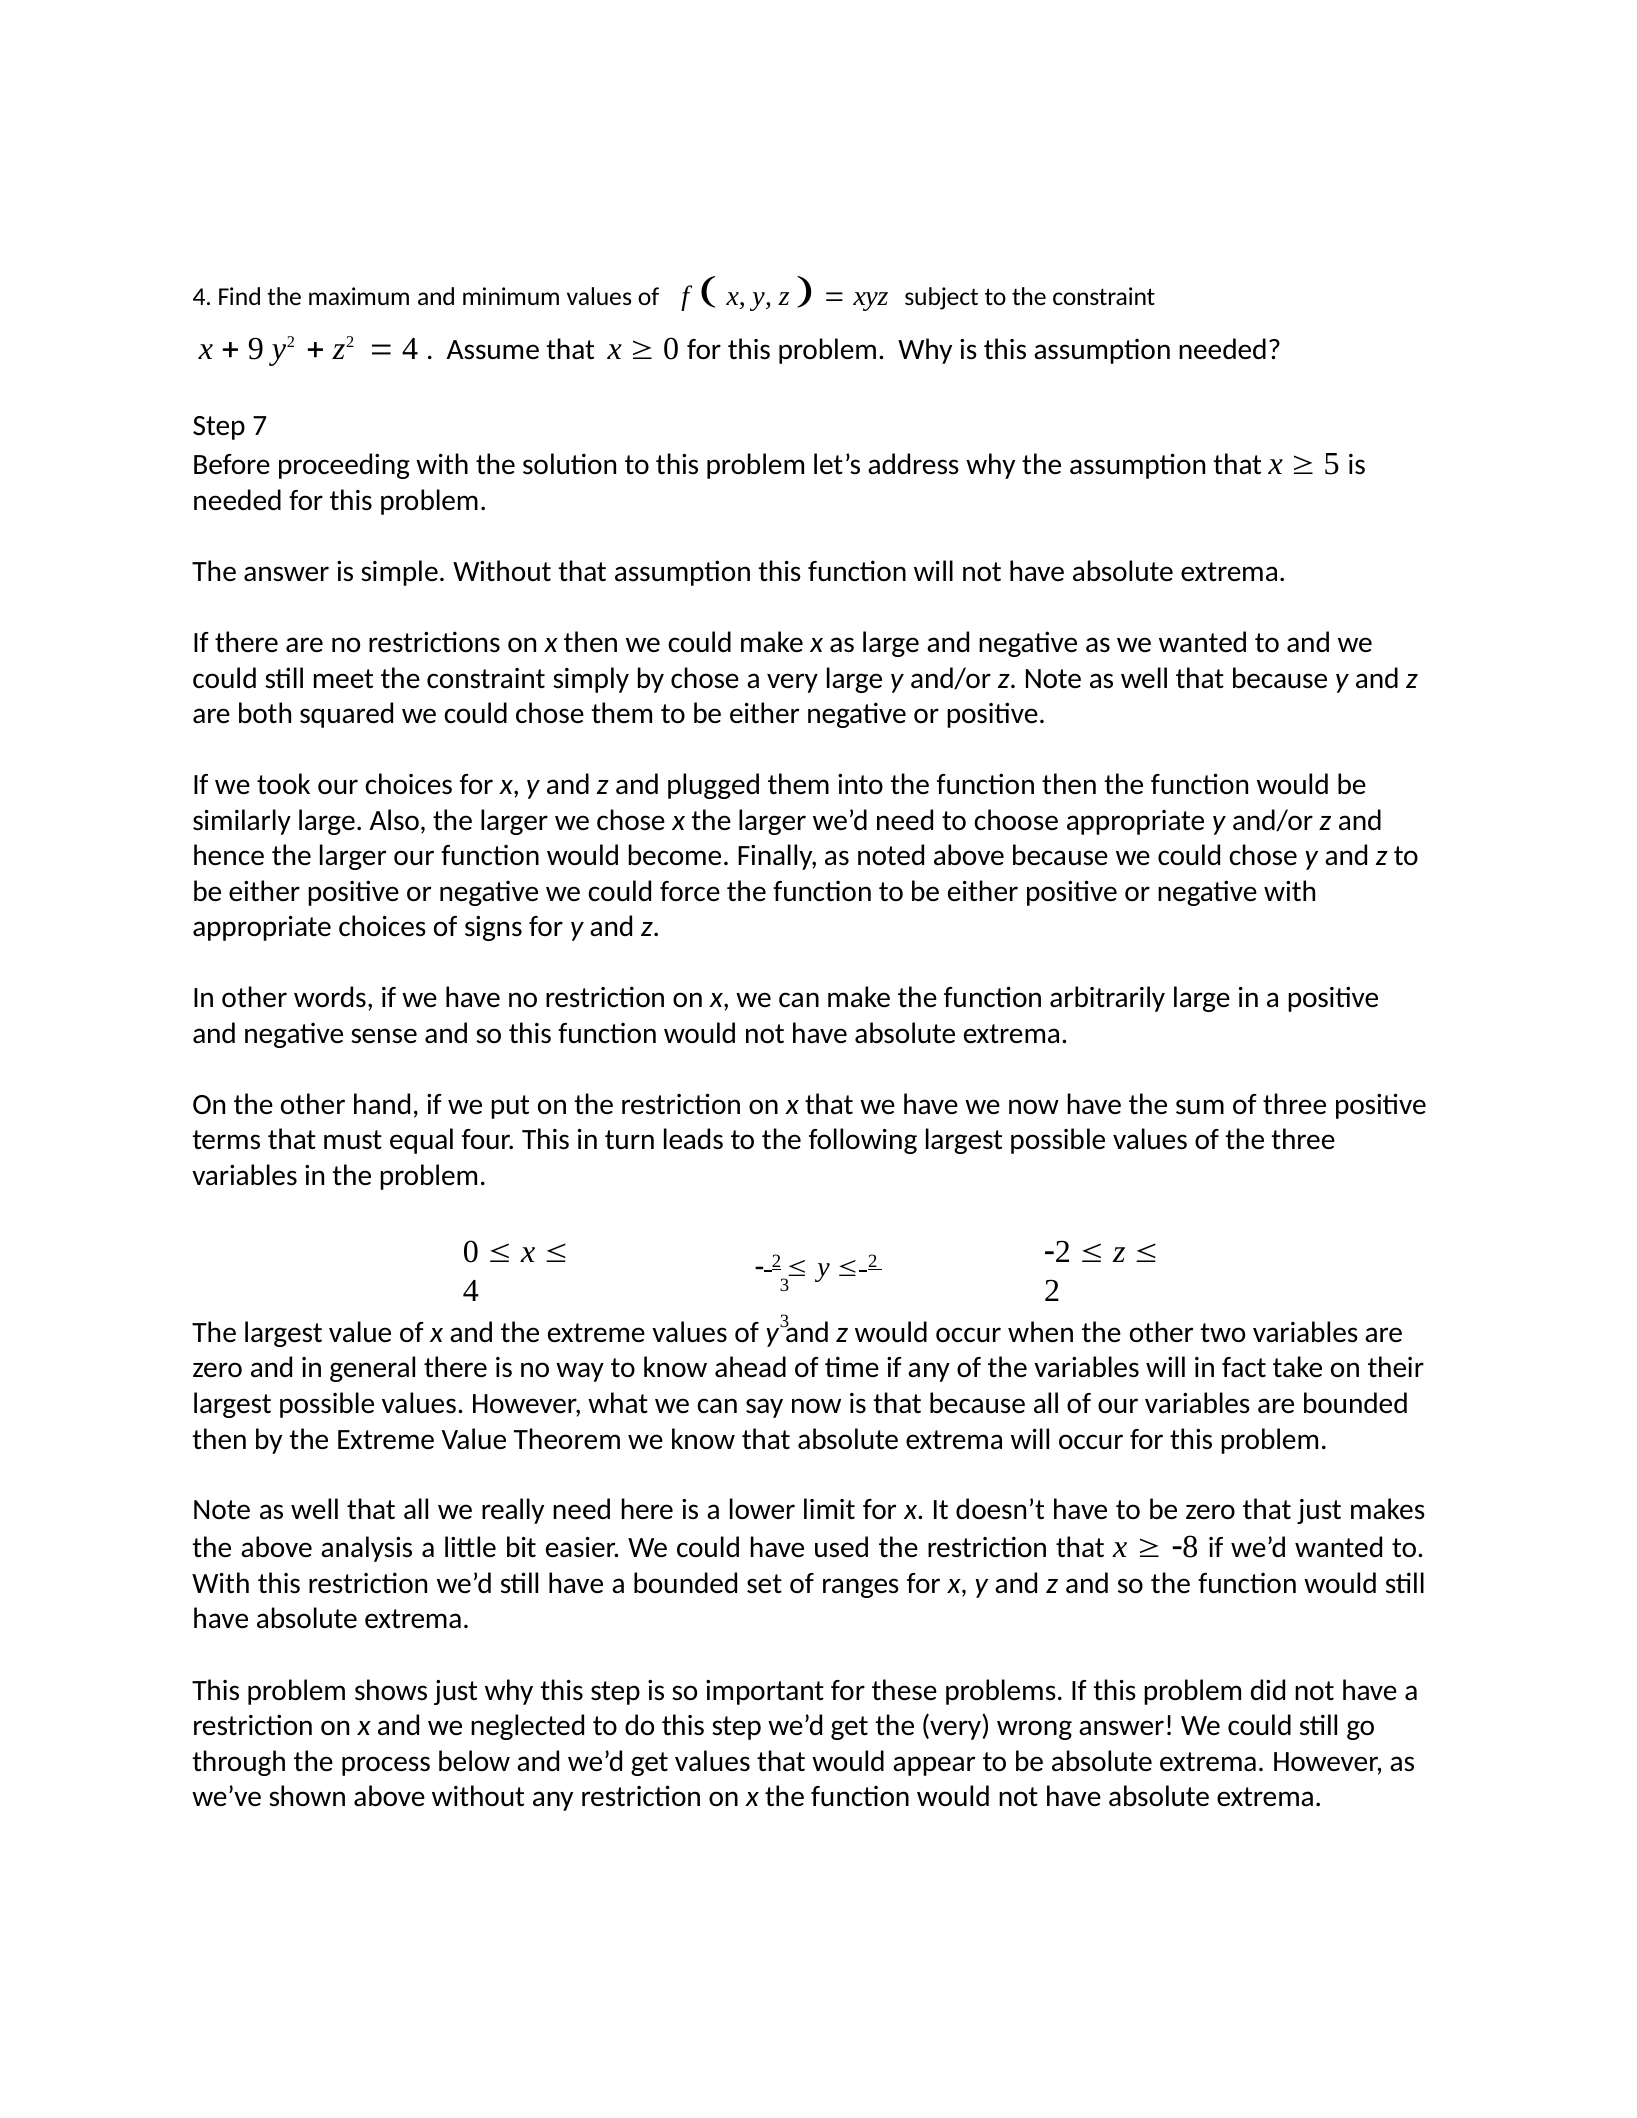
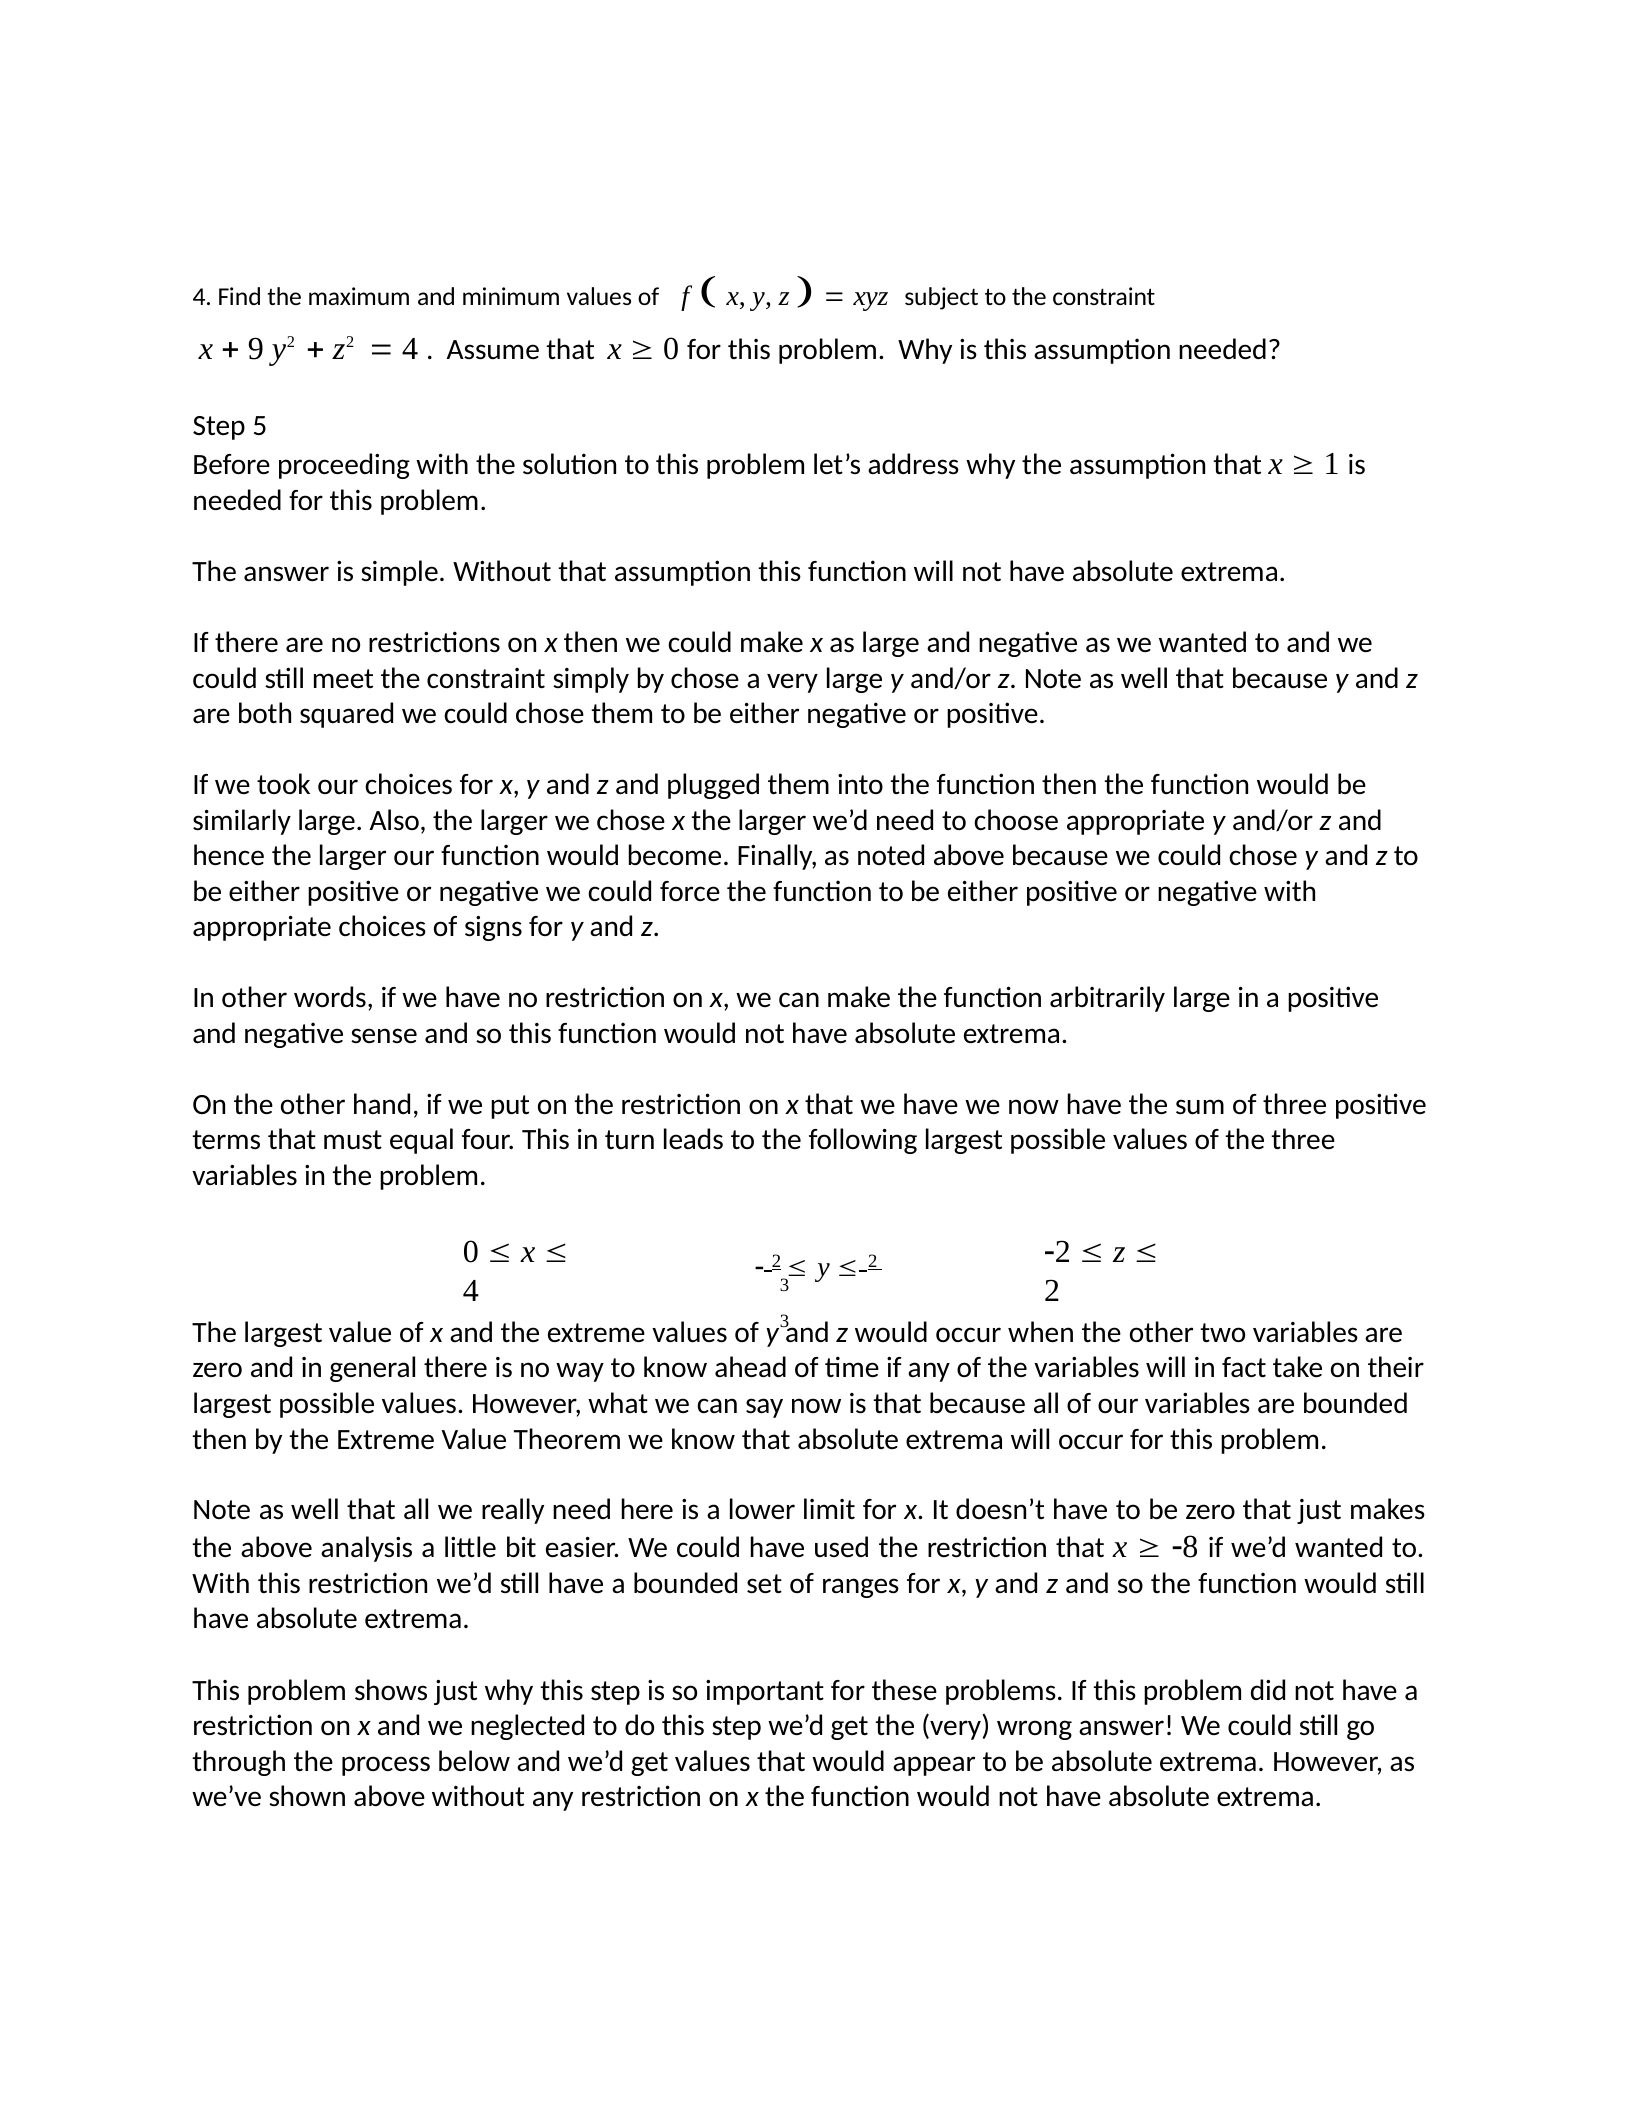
7: 7 -> 5
5: 5 -> 1
